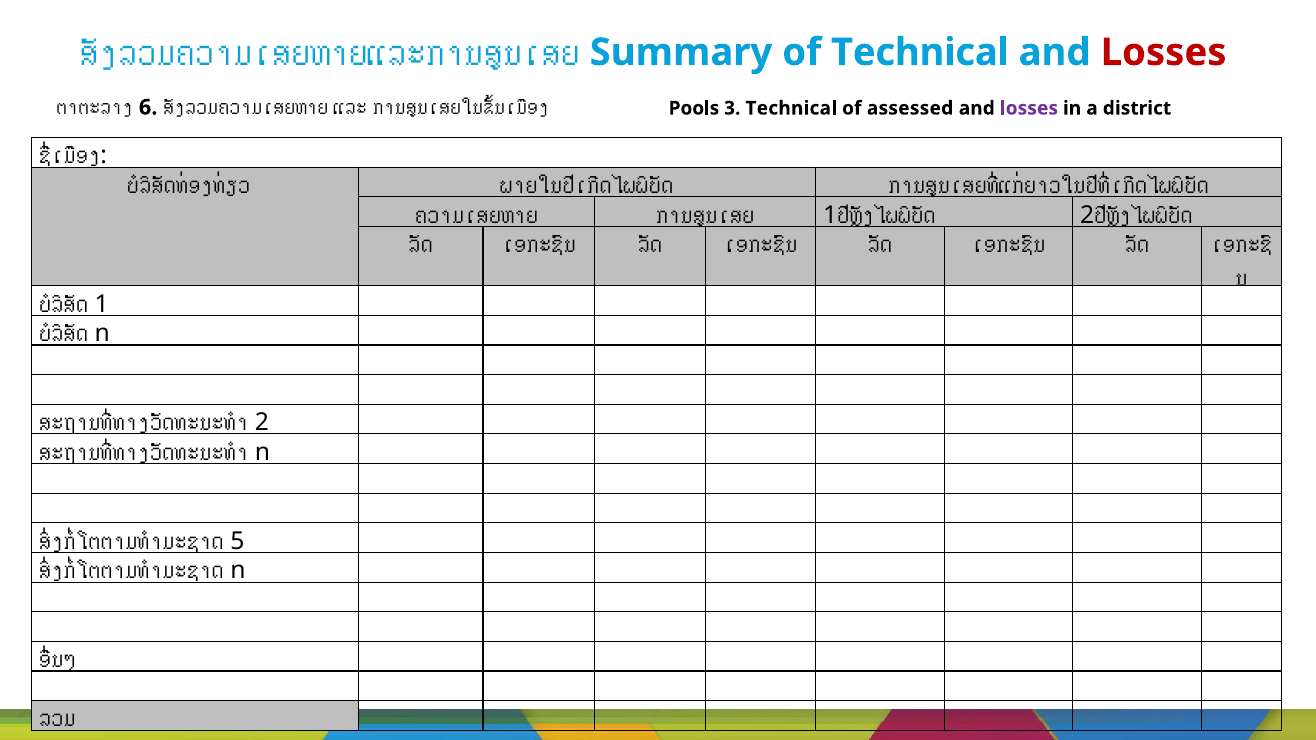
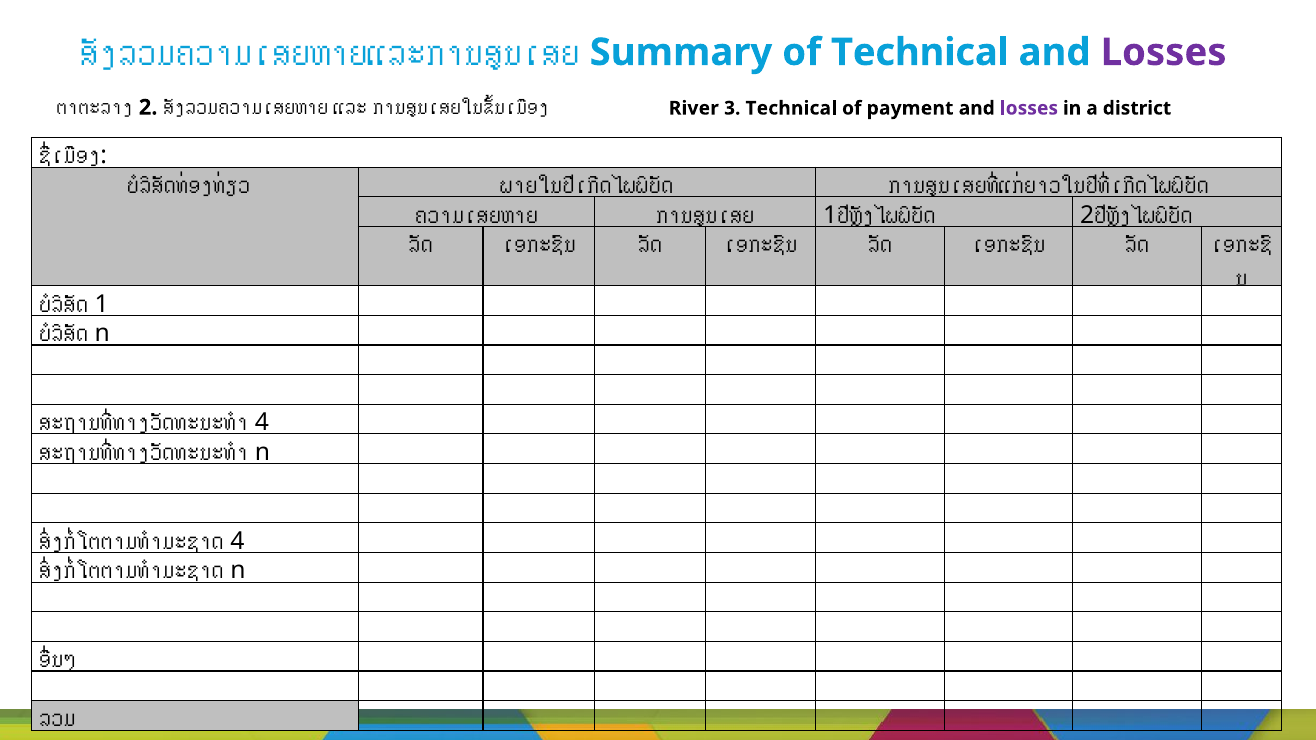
Losses at (1164, 52) colour: red -> purple
6 at (148, 107): 6 -> 2
Pools: Pools -> River
assessed: assessed -> payment
2 at (262, 423): 2 -> 4
5 at (237, 541): 5 -> 4
